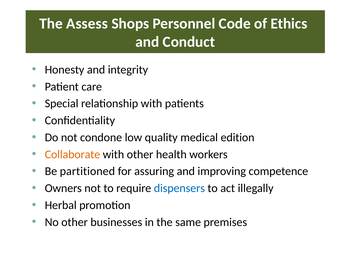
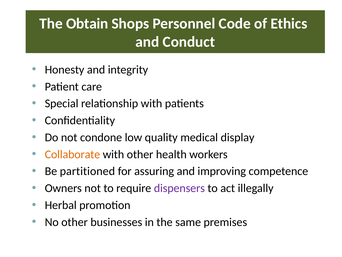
Assess: Assess -> Obtain
edition: edition -> display
dispensers colour: blue -> purple
